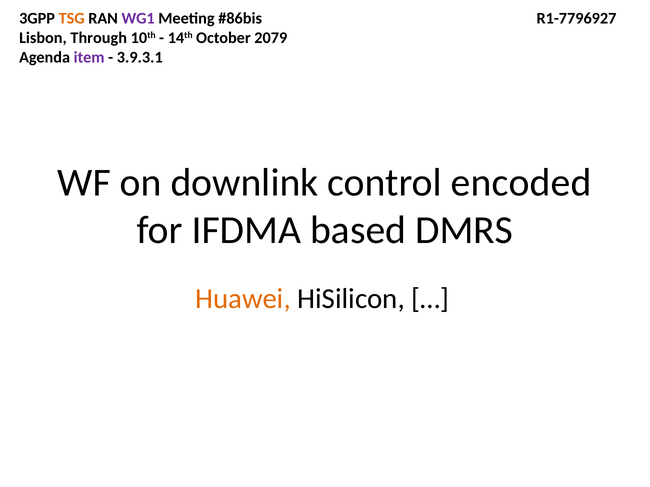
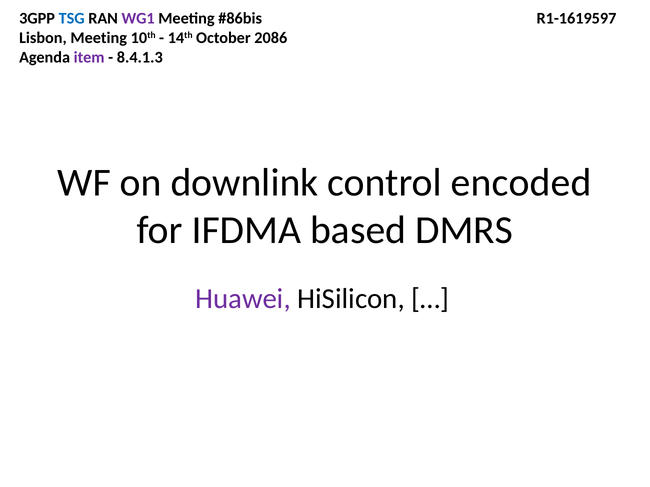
TSG colour: orange -> blue
R1-7796927: R1-7796927 -> R1-1619597
Lisbon Through: Through -> Meeting
2079: 2079 -> 2086
3.9.3.1: 3.9.3.1 -> 8.4.1.3
Huawei colour: orange -> purple
